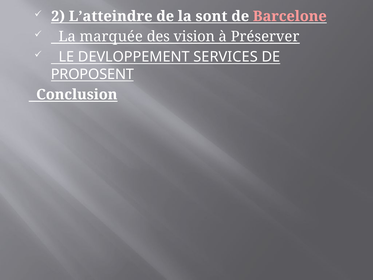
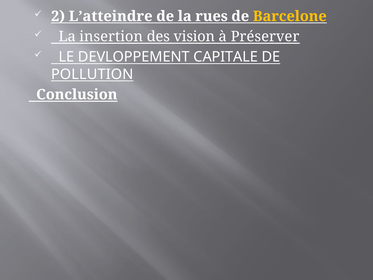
sont: sont -> rues
Barcelone colour: pink -> yellow
marquée: marquée -> insertion
SERVICES: SERVICES -> CAPITALE
PROPOSENT: PROPOSENT -> POLLUTION
